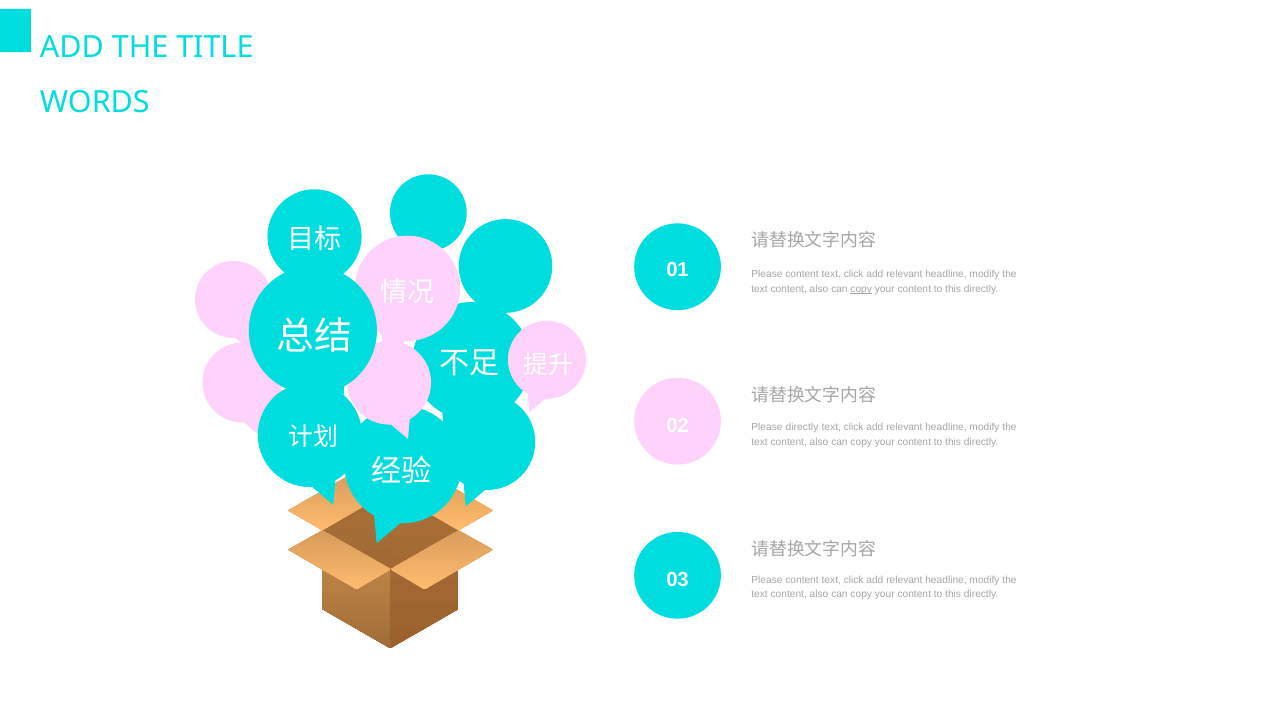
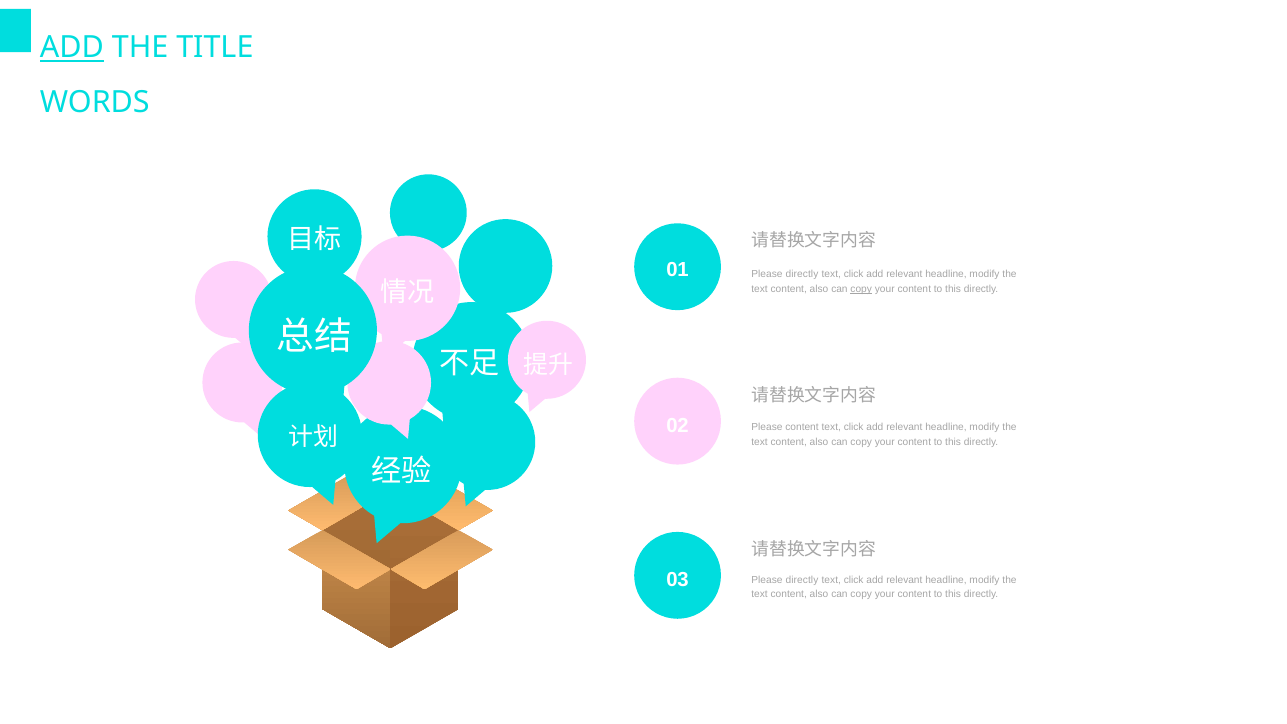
ADD at (72, 48) underline: none -> present
content at (802, 275): content -> directly
Please directly: directly -> content
content at (802, 580): content -> directly
